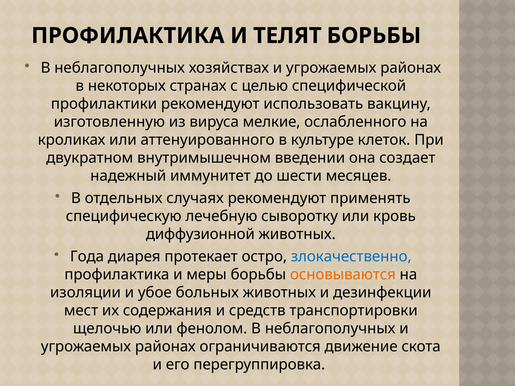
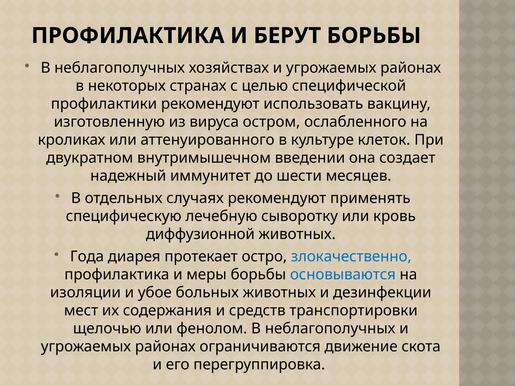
ТЕЛЯТ: ТЕЛЯТ -> БЕРУТ
мелкие: мелкие -> остром
основываются colour: orange -> blue
